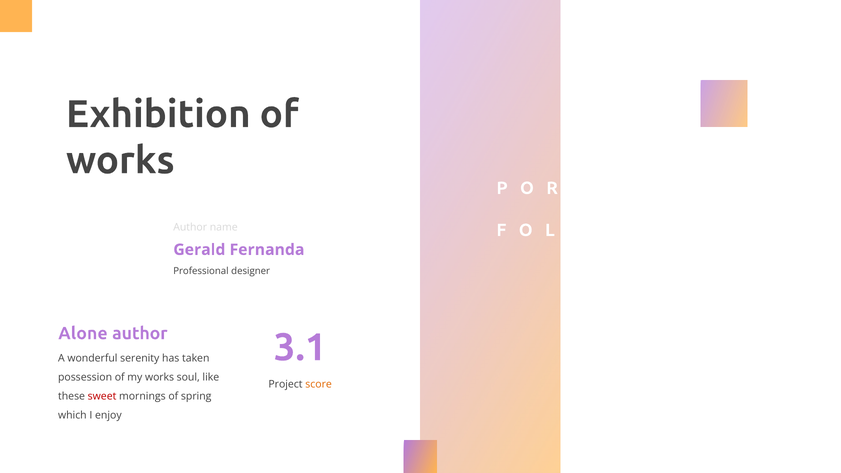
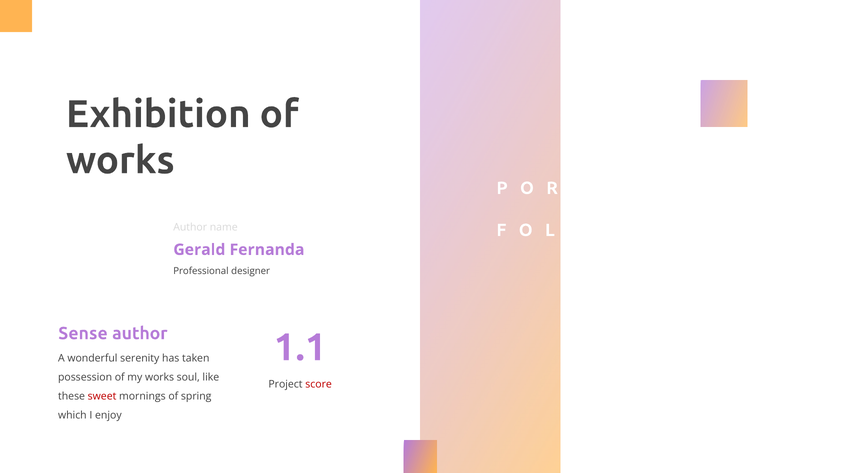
Alone: Alone -> Sense
3.1: 3.1 -> 1.1
score colour: orange -> red
